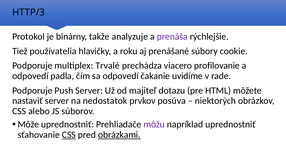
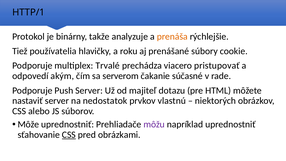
HTTP/3: HTTP/3 -> HTTP/1
prenáša colour: purple -> orange
profilovanie: profilovanie -> pristupovať
padla: padla -> akým
sa odpovedí: odpovedí -> serverom
uvidíme: uvidíme -> súčasné
posúva: posúva -> vlastnú
obrázkami underline: present -> none
